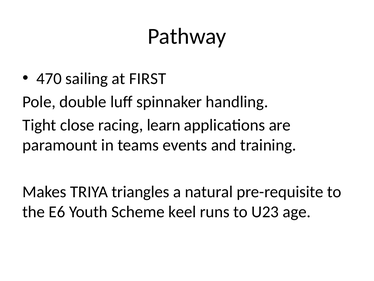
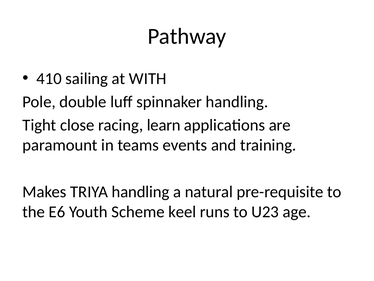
470: 470 -> 410
FIRST: FIRST -> WITH
TRIYA triangles: triangles -> handling
